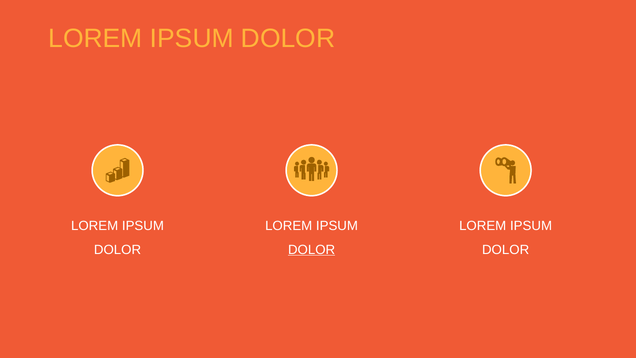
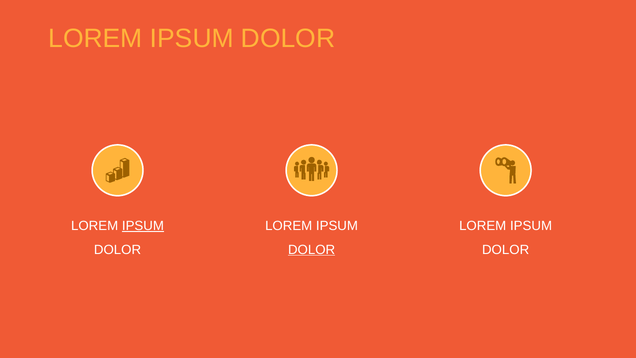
IPSUM at (143, 226) underline: none -> present
